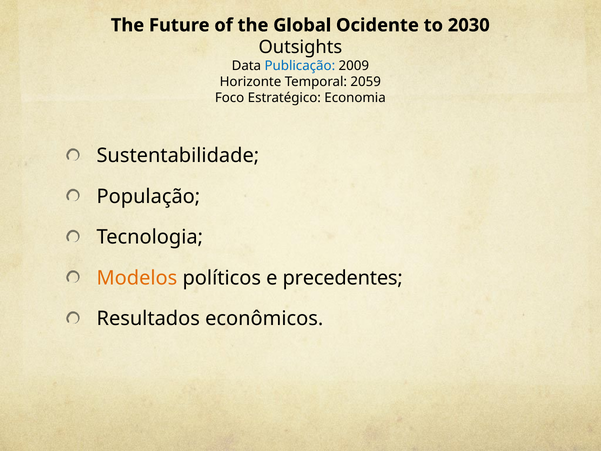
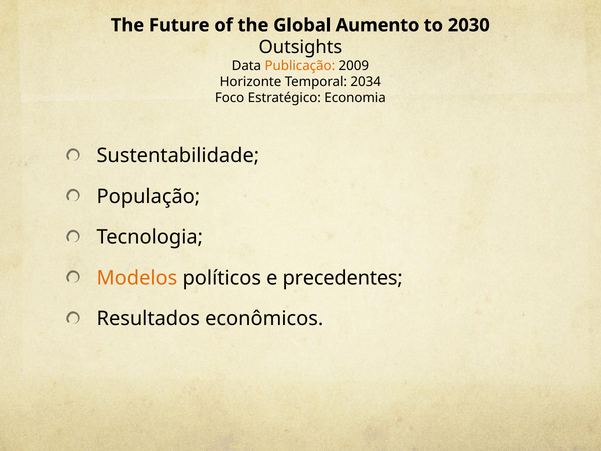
Ocidente: Ocidente -> Aumento
Publicação colour: blue -> orange
2059: 2059 -> 2034
